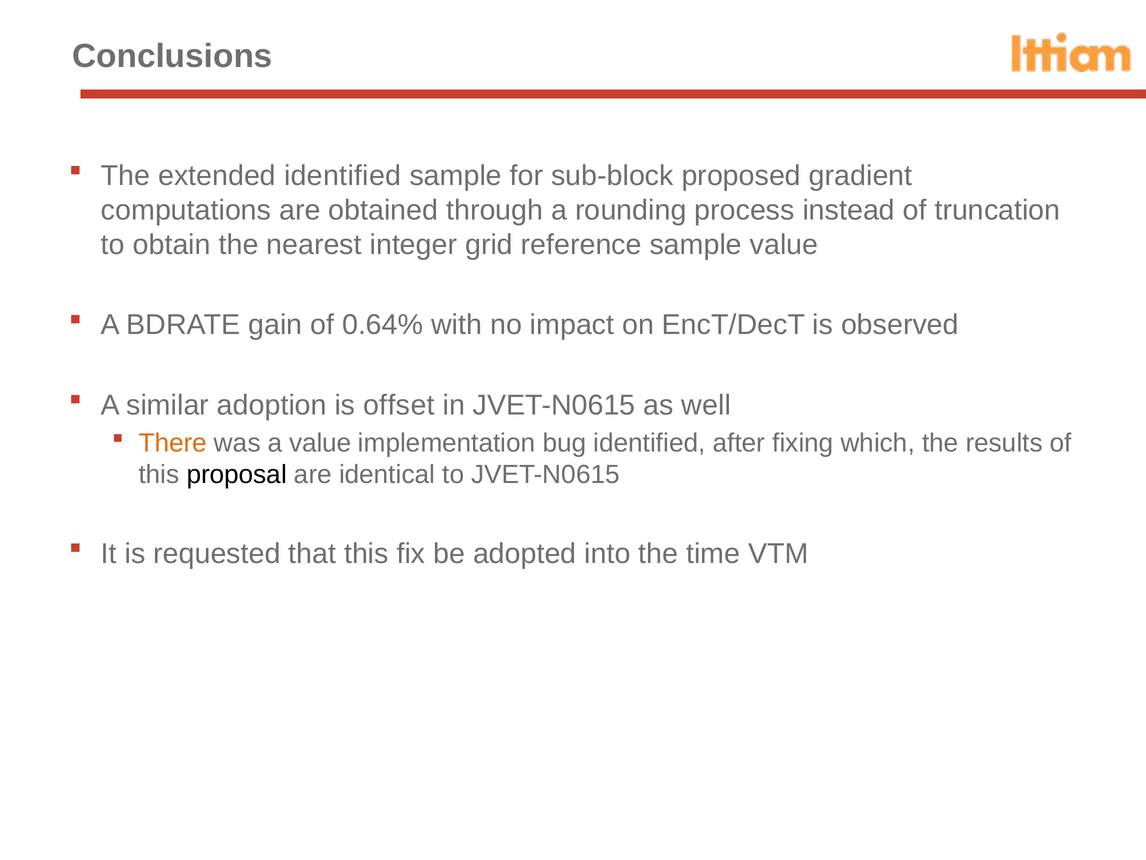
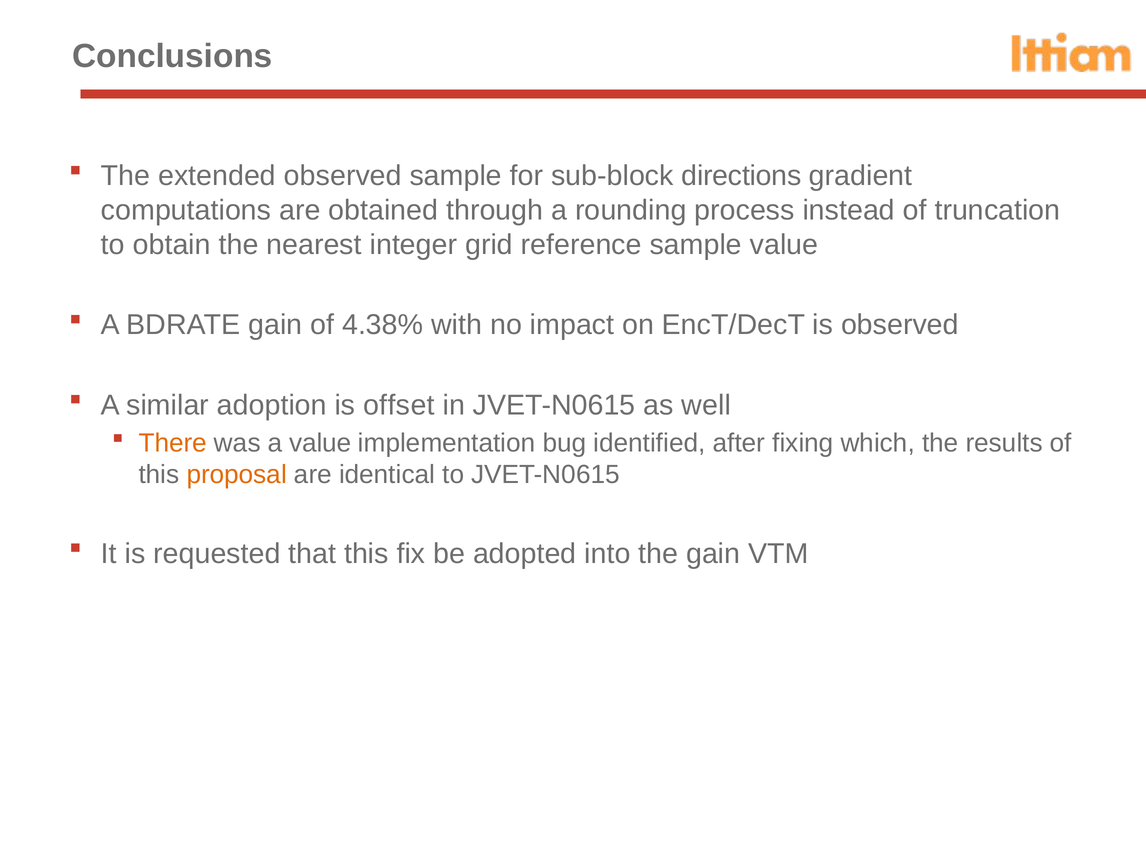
extended identified: identified -> observed
proposed: proposed -> directions
0.64%: 0.64% -> 4.38%
proposal colour: black -> orange
the time: time -> gain
